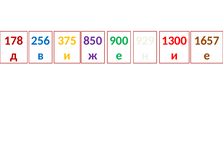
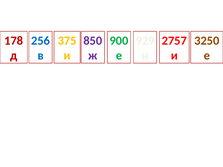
1300: 1300 -> 2757
1657: 1657 -> 3250
